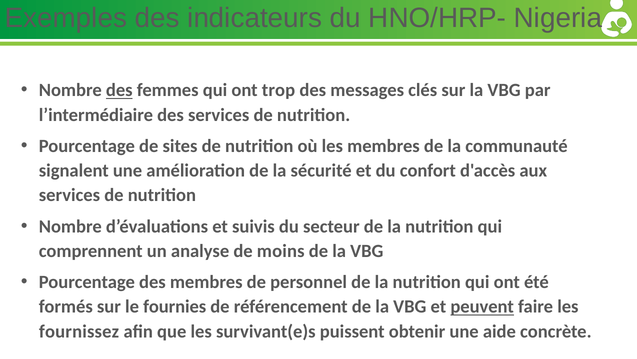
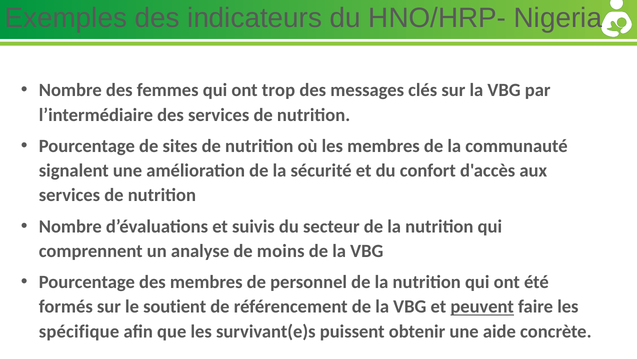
des at (119, 90) underline: present -> none
fournies: fournies -> soutient
fournissez: fournissez -> spécifique
